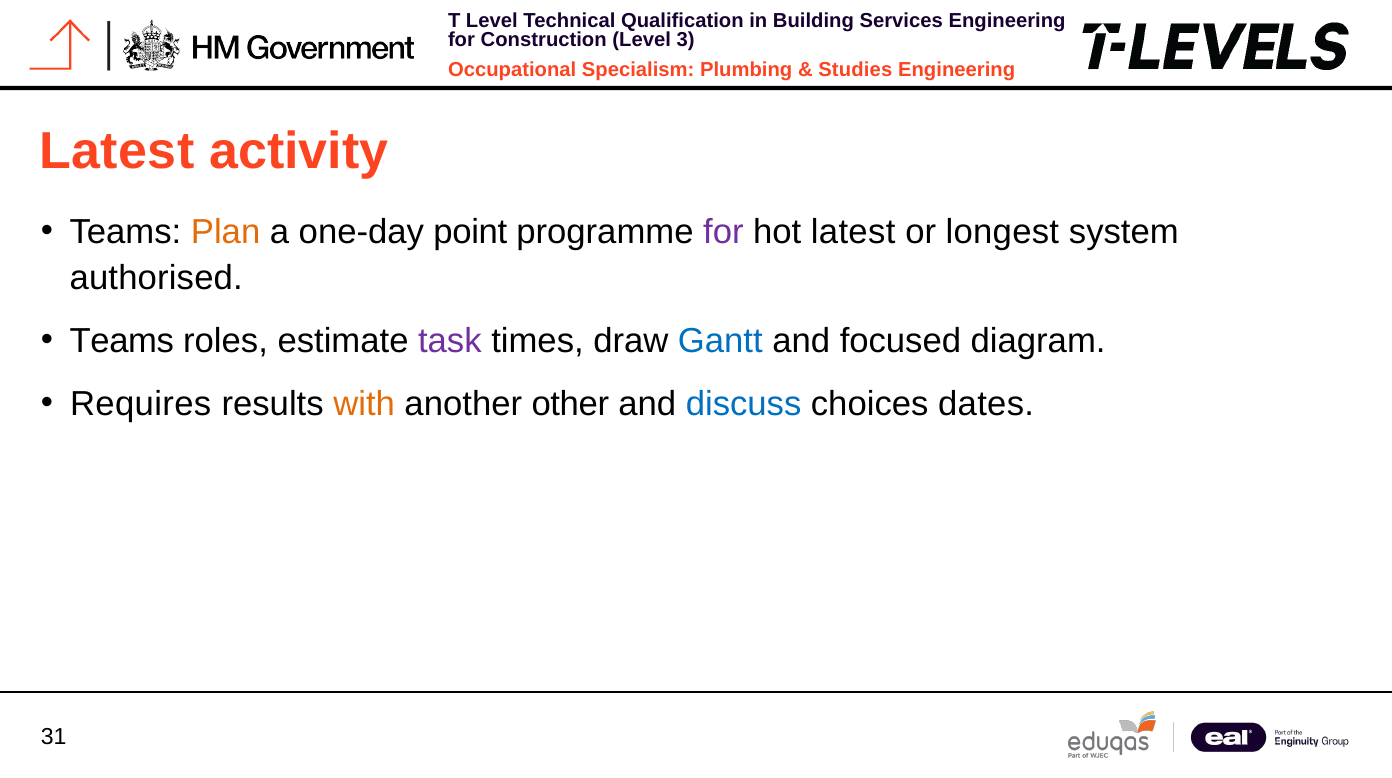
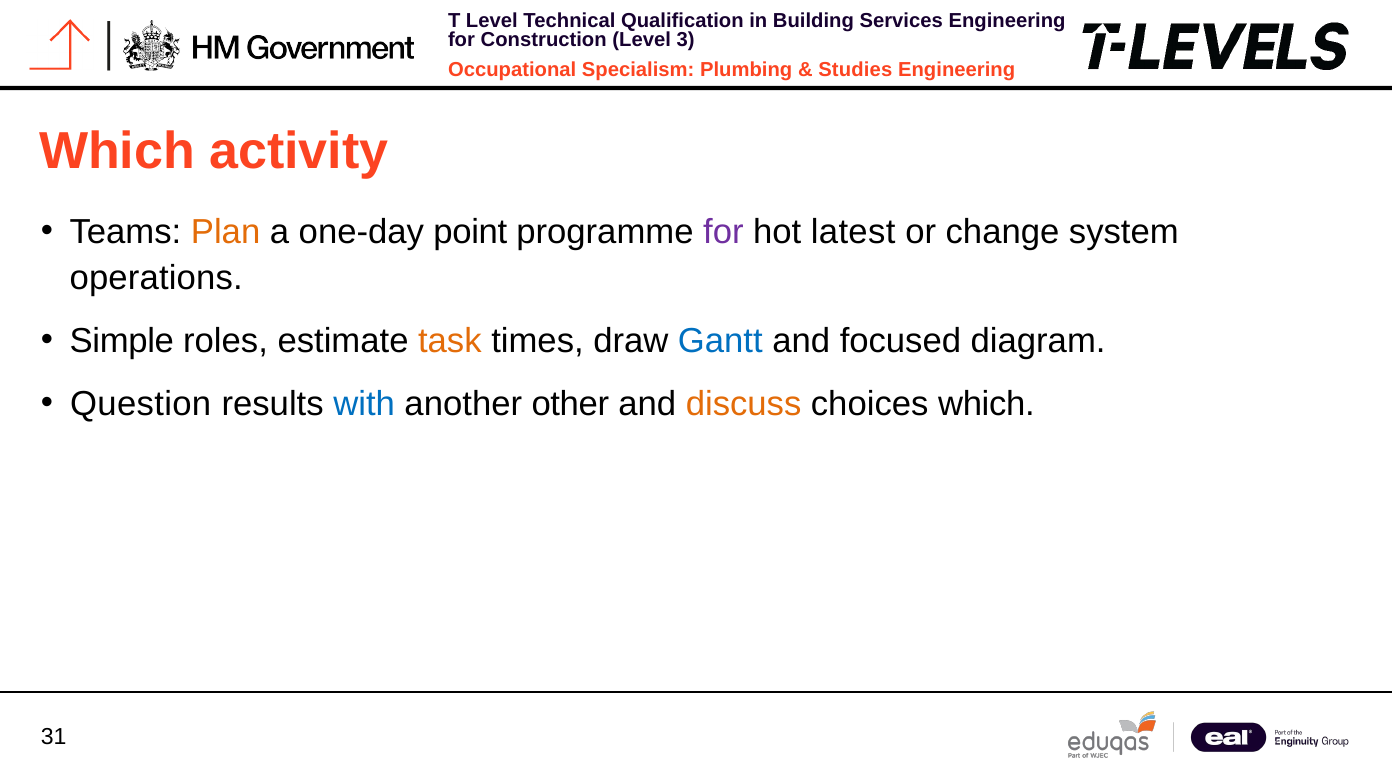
Latest at (117, 151): Latest -> Which
longest: longest -> change
authorised: authorised -> operations
Teams at (122, 341): Teams -> Simple
task colour: purple -> orange
Requires: Requires -> Question
with colour: orange -> blue
discuss colour: blue -> orange
choices dates: dates -> which
